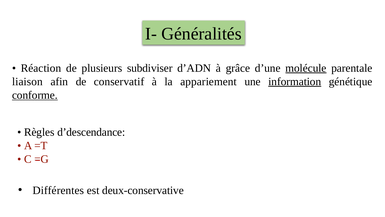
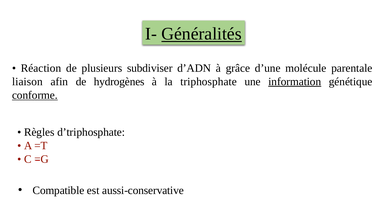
Généralités underline: none -> present
molécule underline: present -> none
conservatif: conservatif -> hydrogènes
appariement: appariement -> triphosphate
d’descendance: d’descendance -> d’triphosphate
Différentes: Différentes -> Compatible
deux-conservative: deux-conservative -> aussi-conservative
